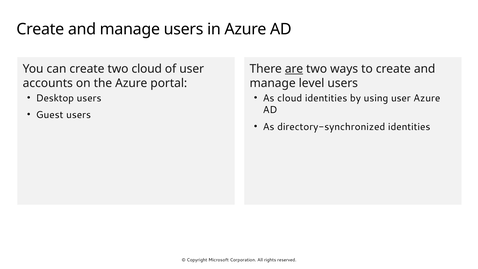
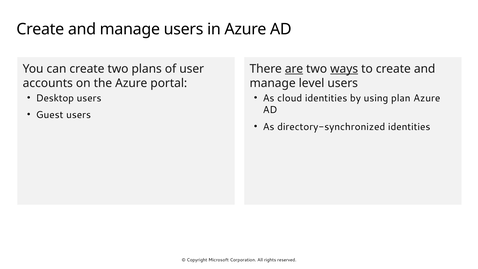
two cloud: cloud -> plans
ways underline: none -> present
using user: user -> plan
